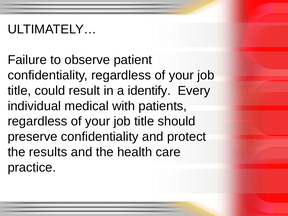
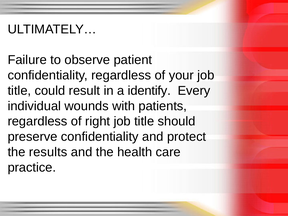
medical: medical -> wounds
your at (98, 121): your -> right
